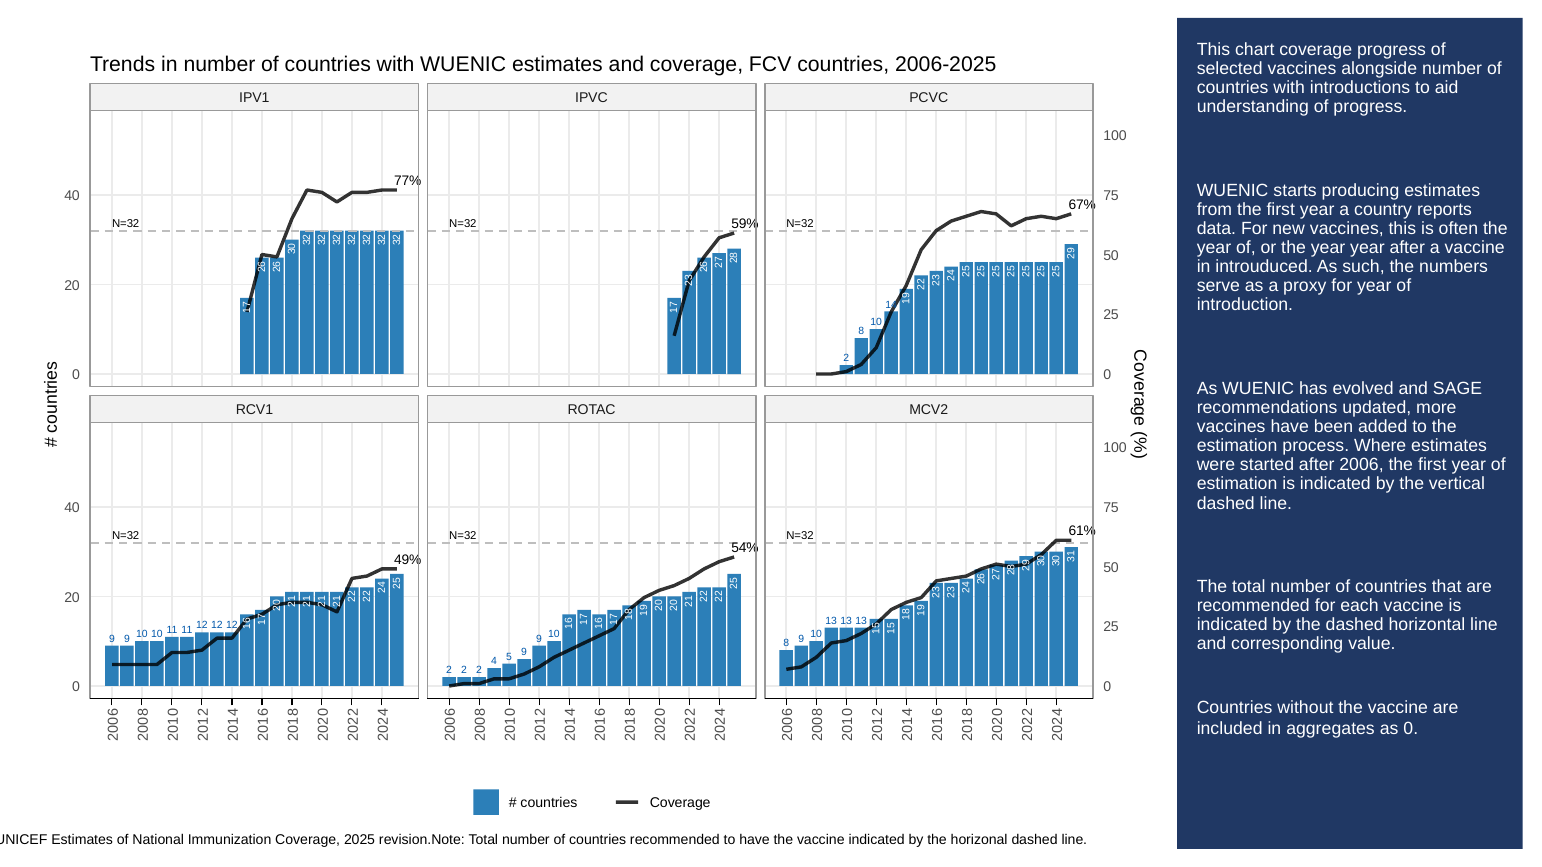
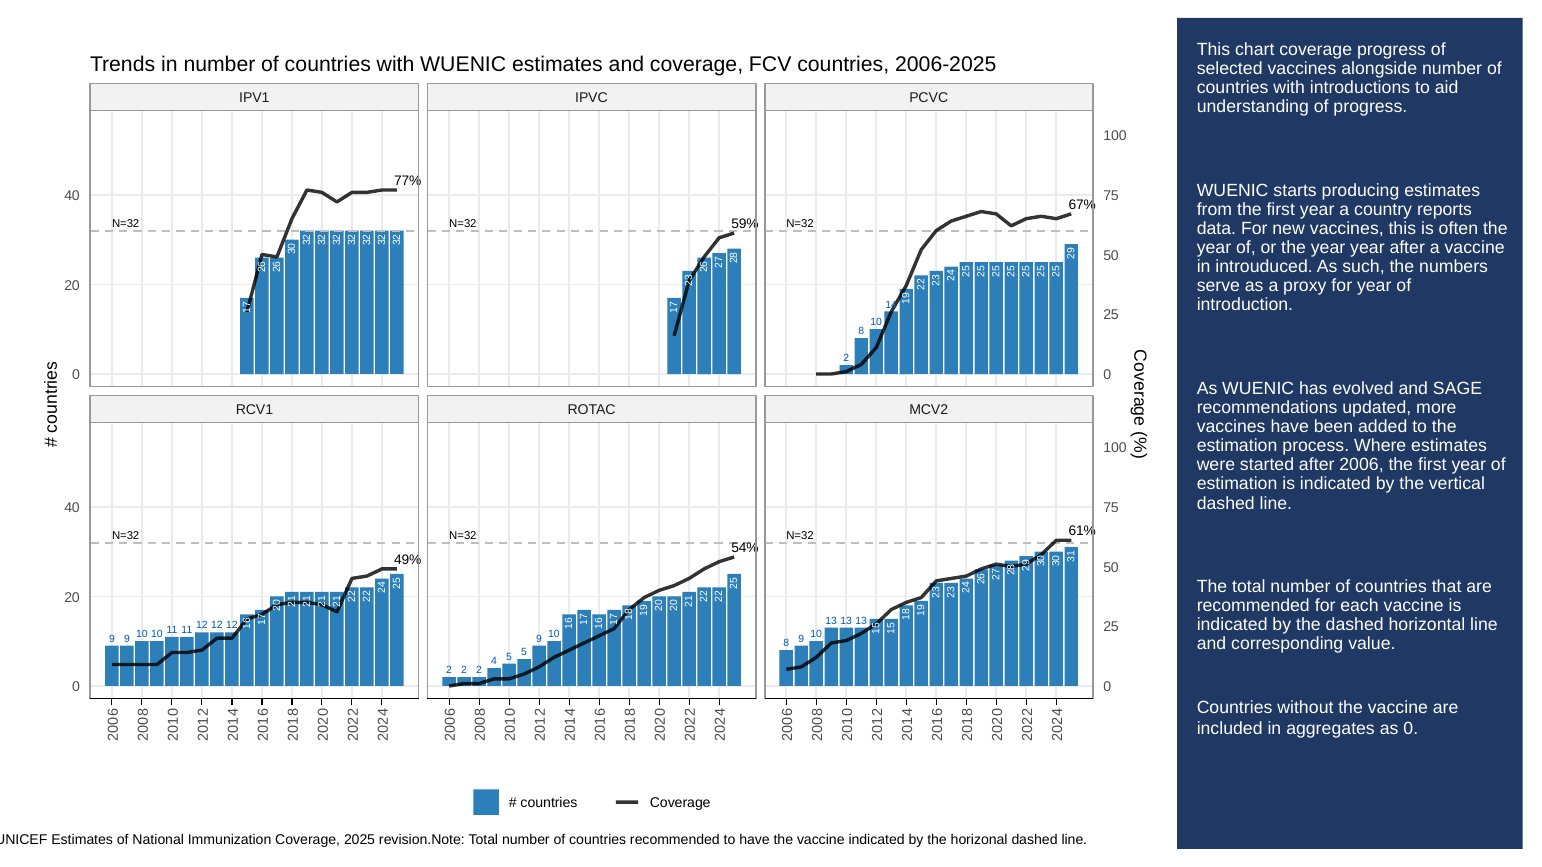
4 5 9: 9 -> 5
